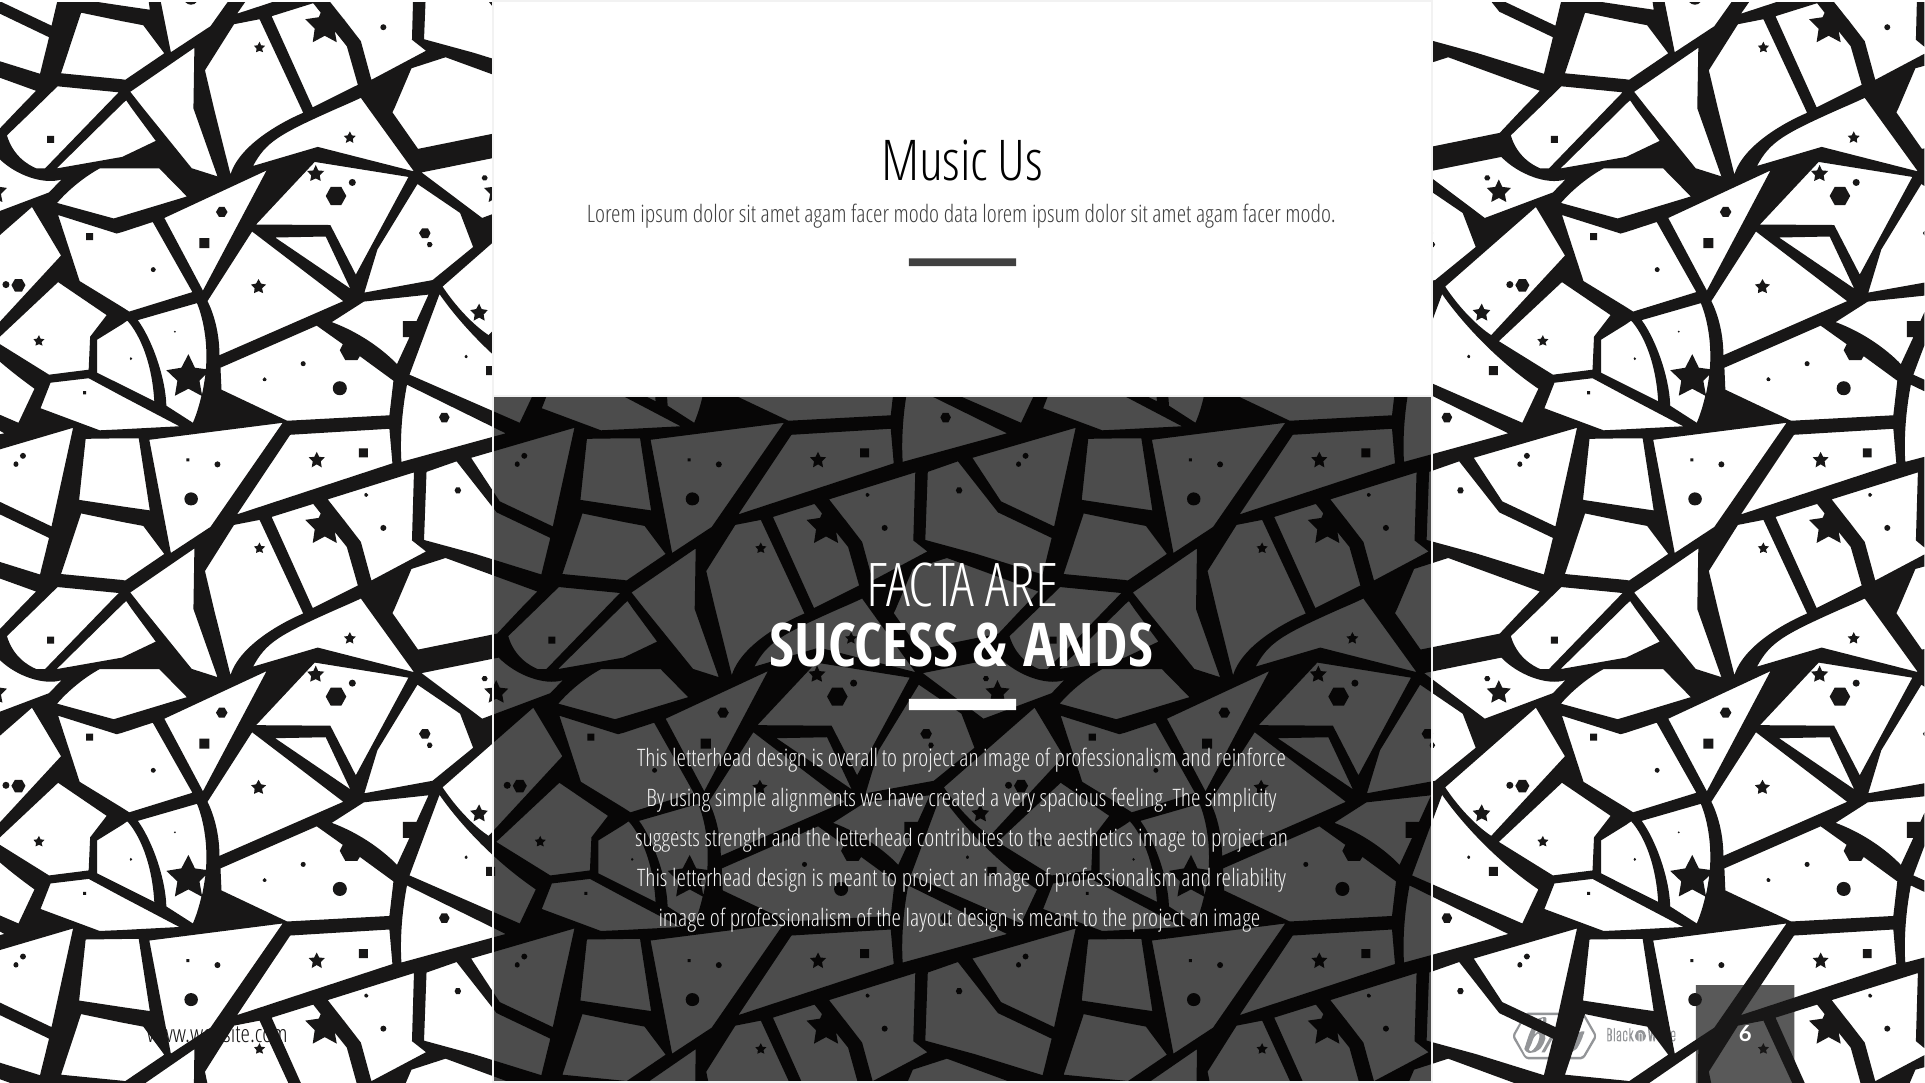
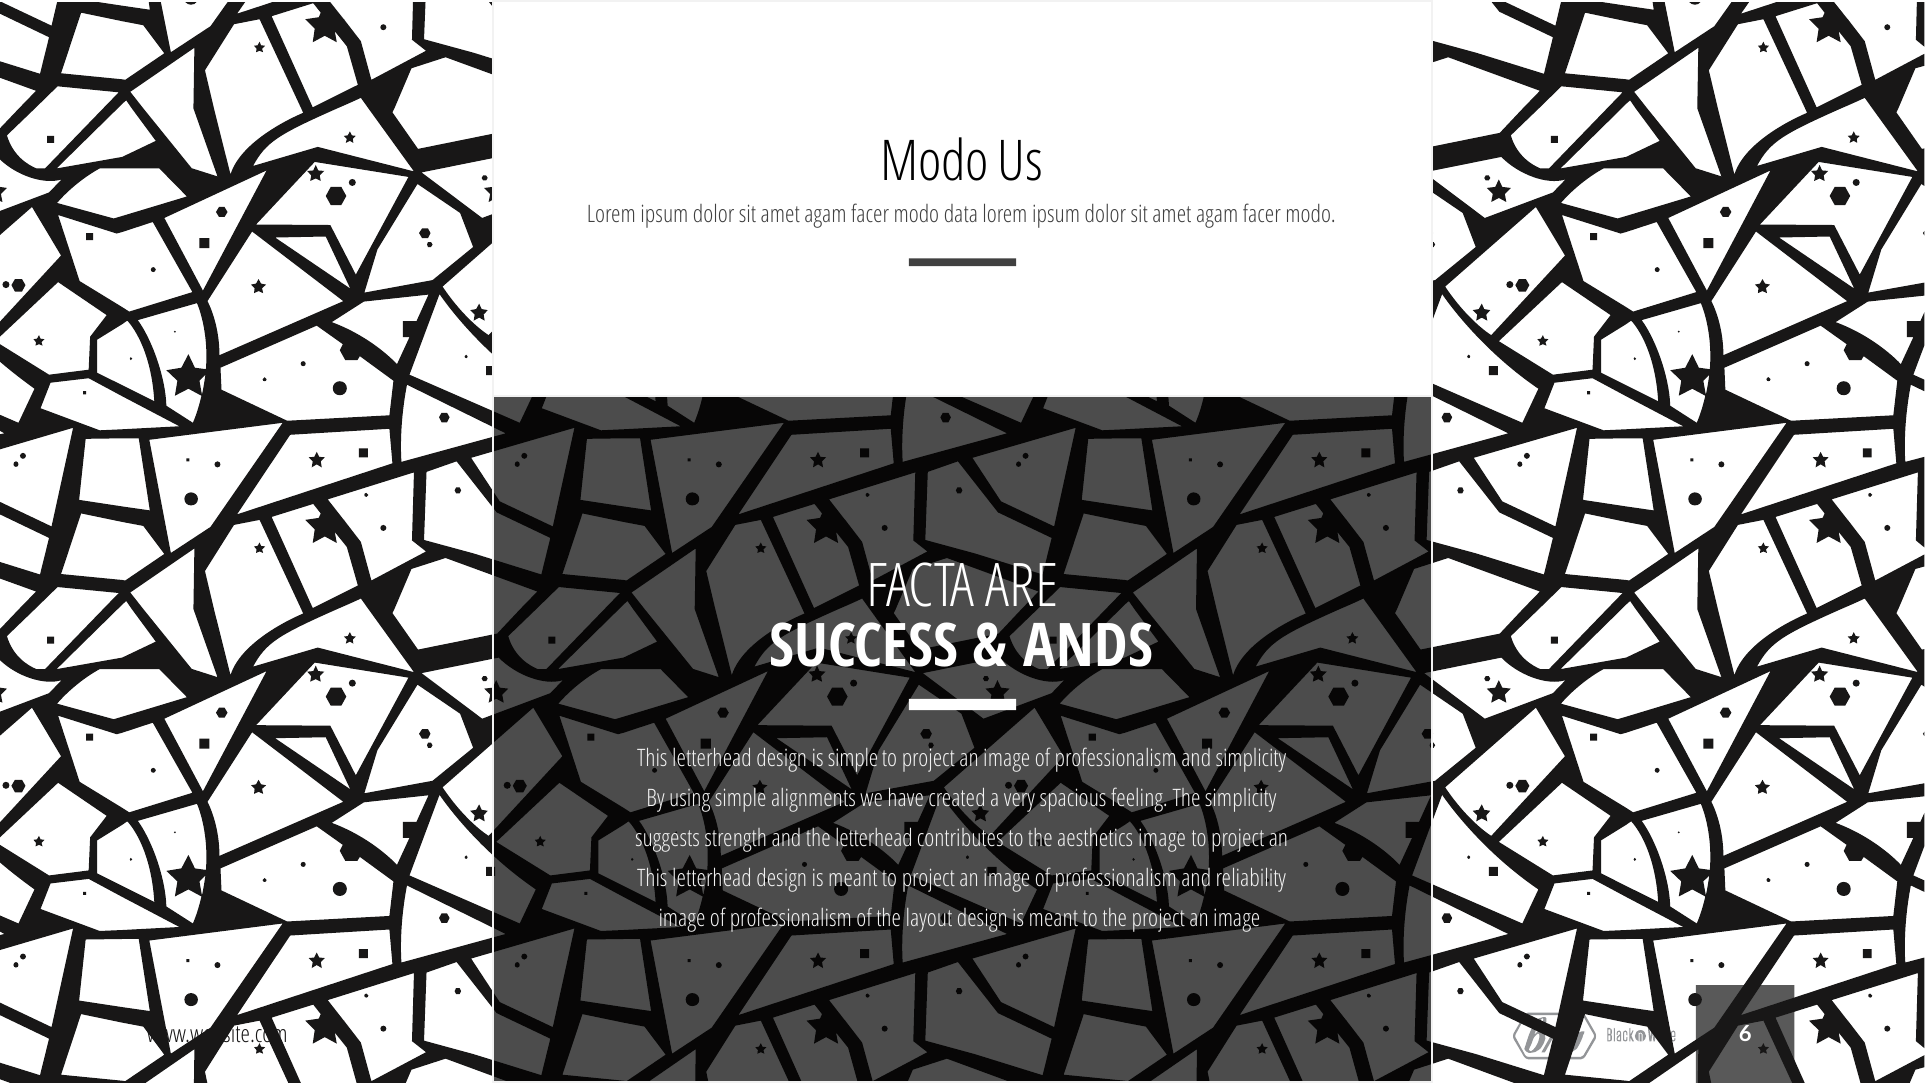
Music at (935, 162): Music -> Modo
is overall: overall -> simple
and reinforce: reinforce -> simplicity
